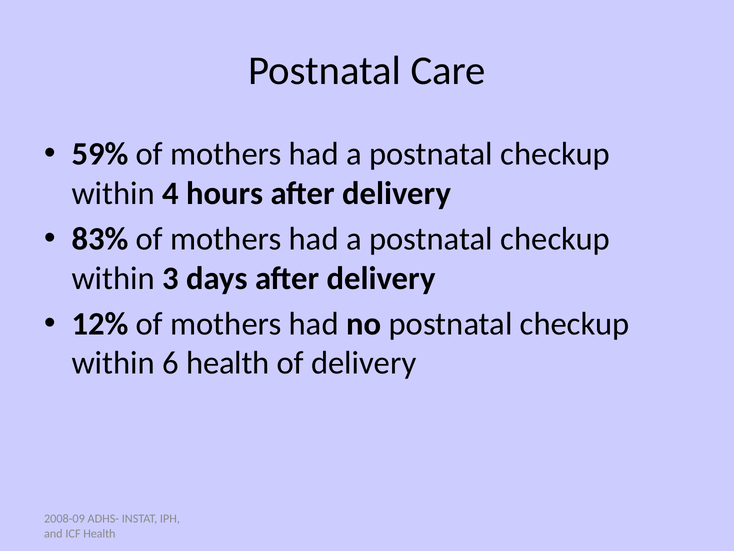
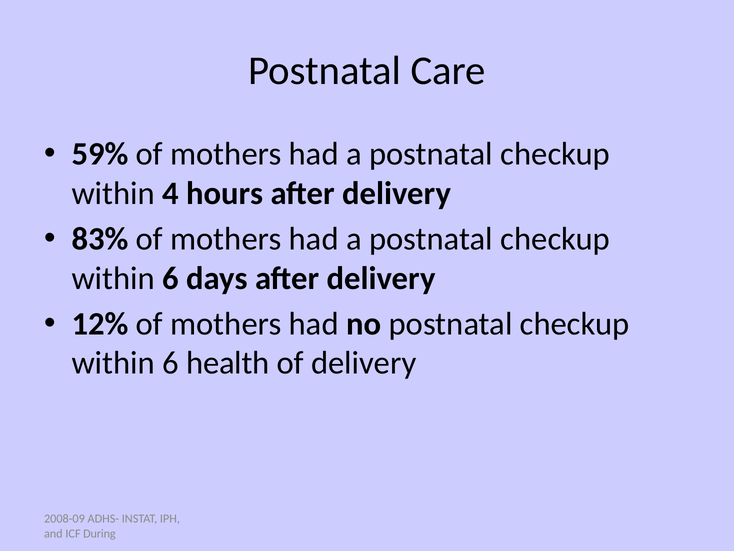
3 at (171, 278): 3 -> 6
ICF Health: Health -> During
